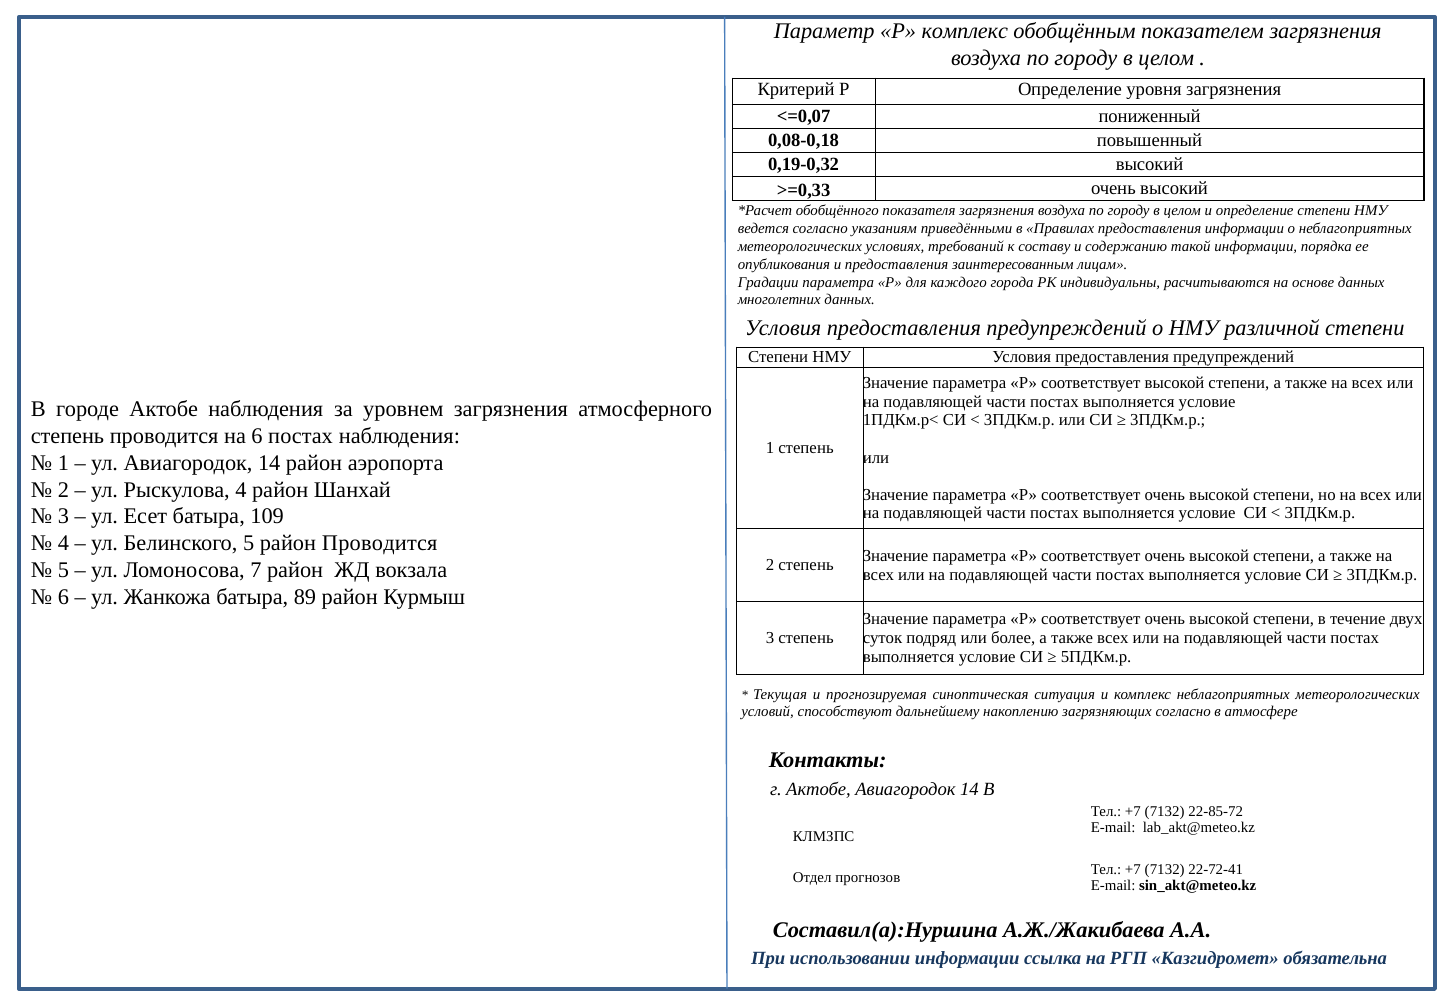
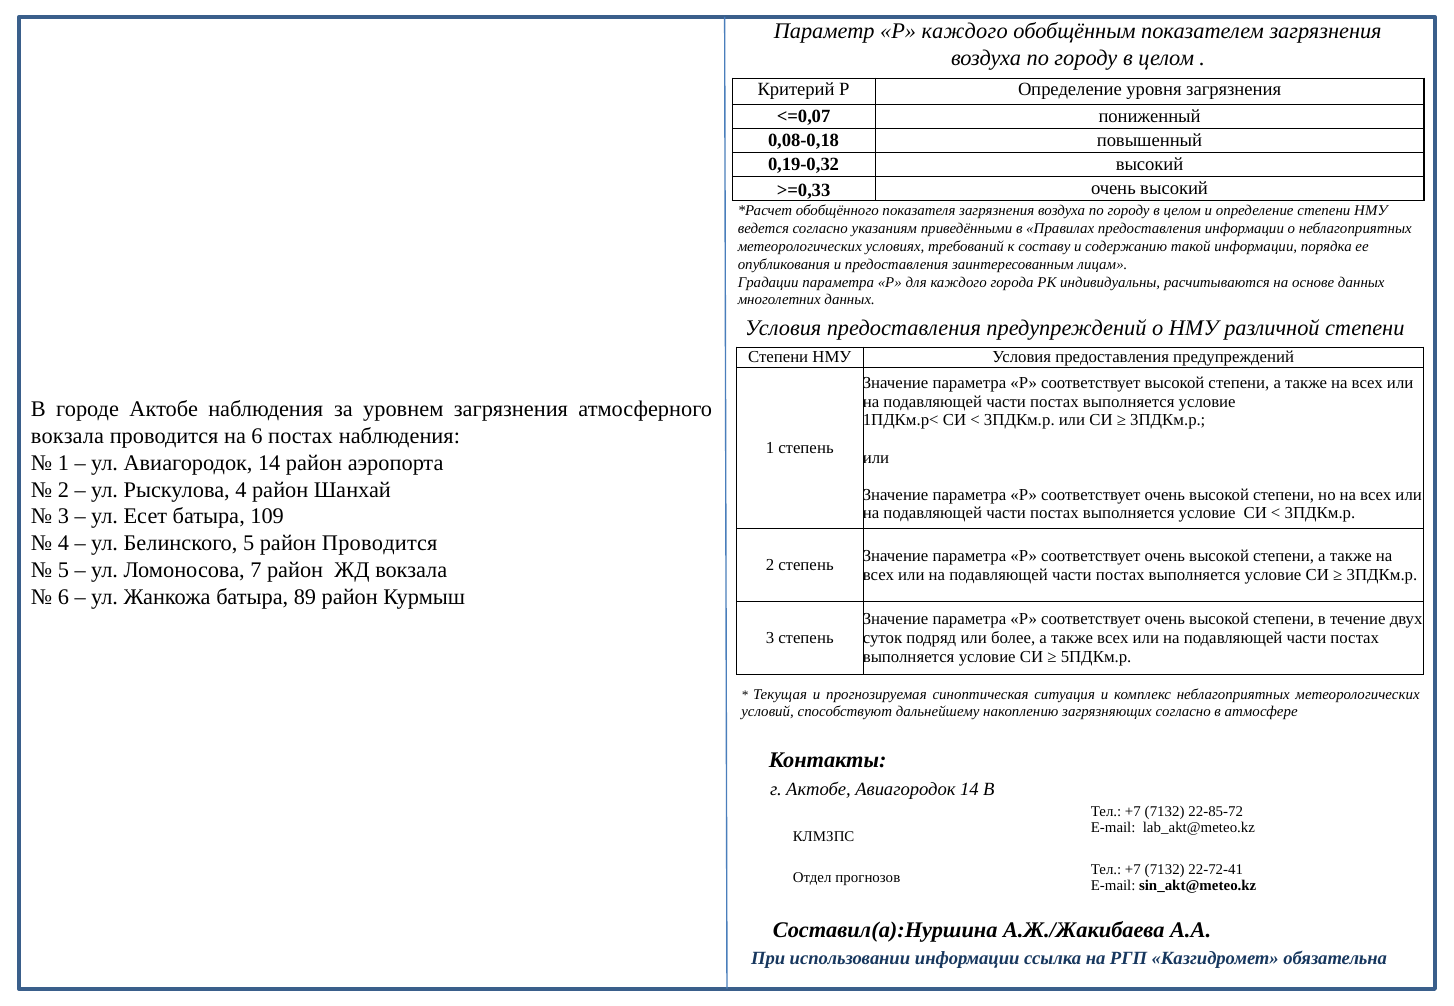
Р комплекс: комплекс -> каждого
степень at (68, 436): степень -> вокзала
